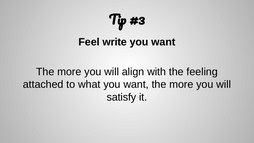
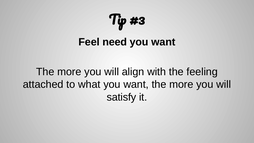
write: write -> need
